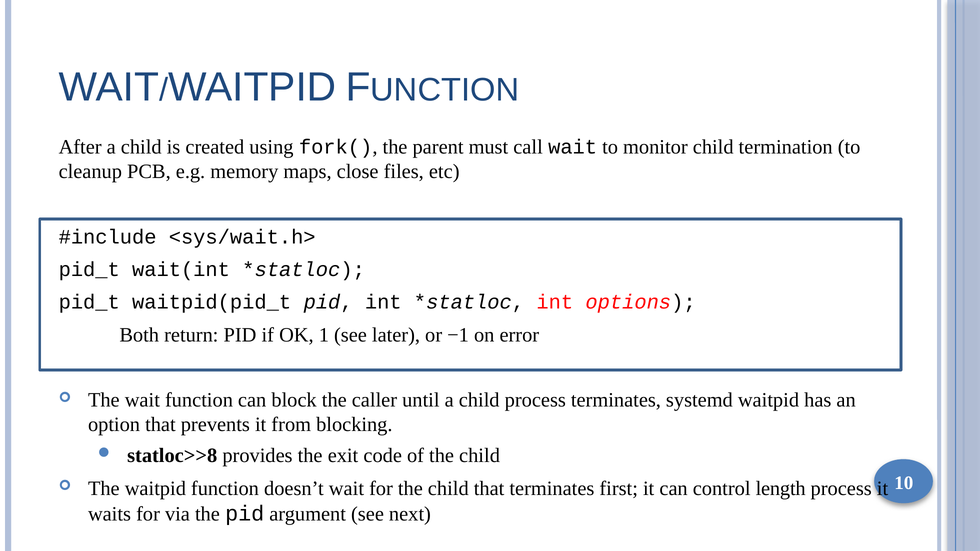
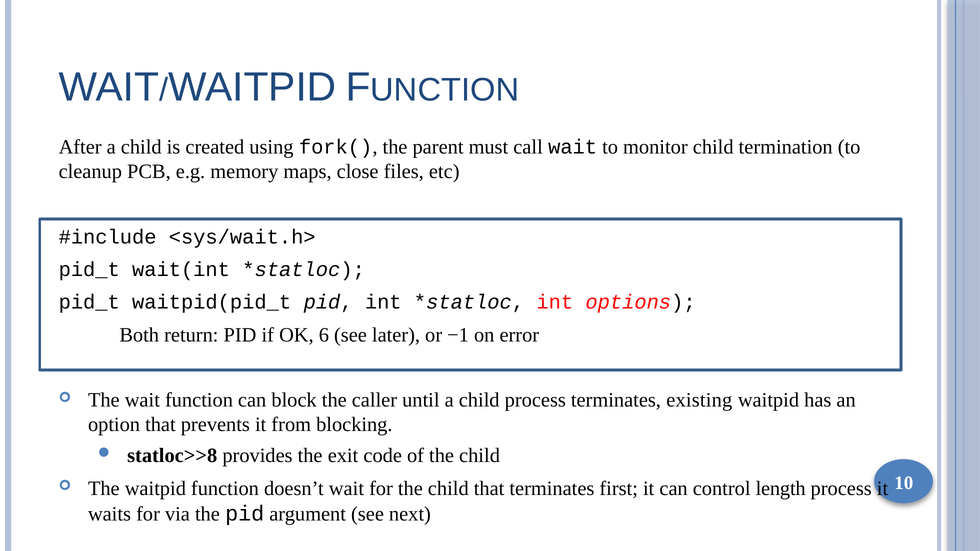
1: 1 -> 6
systemd: systemd -> existing
